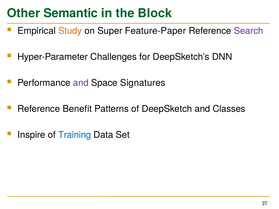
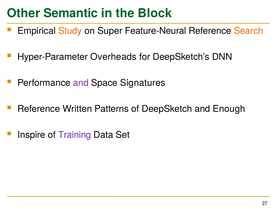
Feature-Paper: Feature-Paper -> Feature-Neural
Search colour: purple -> orange
Challenges: Challenges -> Overheads
Benefit: Benefit -> Written
Classes: Classes -> Enough
Training colour: blue -> purple
